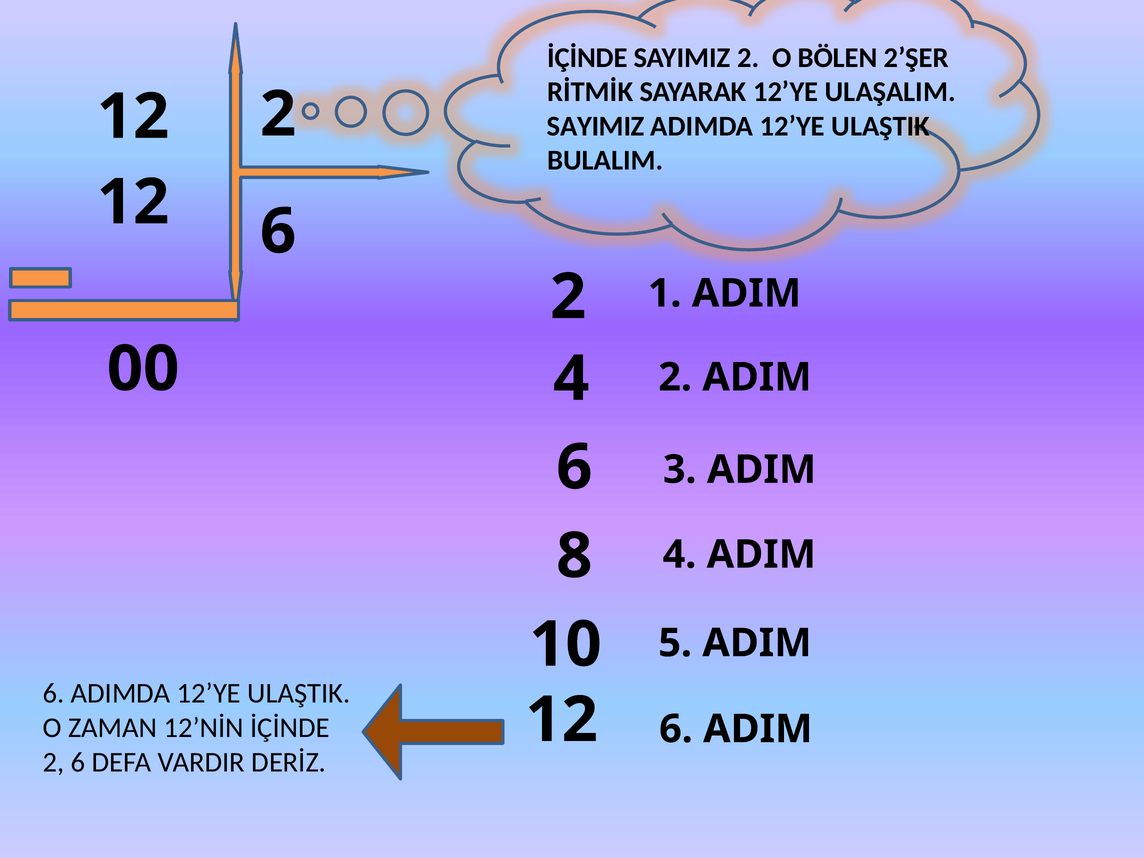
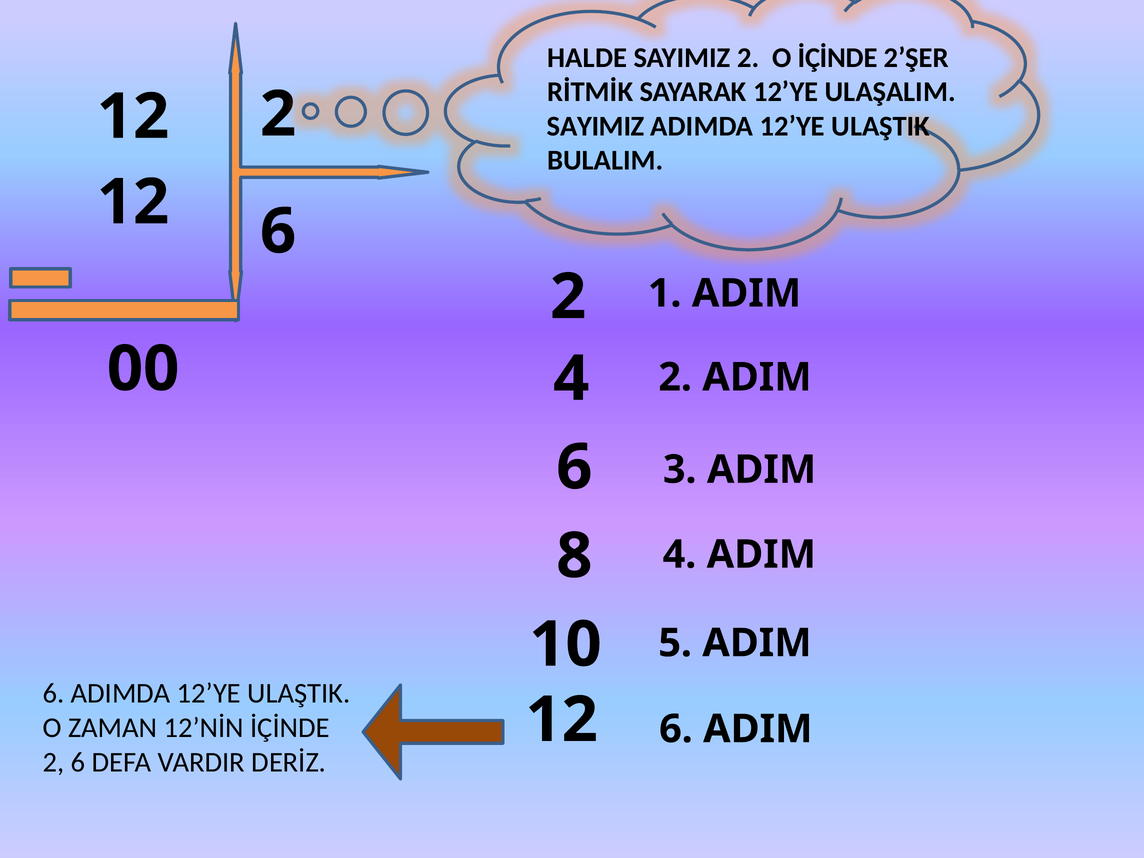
İÇİNDE at (587, 58): İÇİNDE -> HALDE
O BÖLEN: BÖLEN -> İÇİNDE
